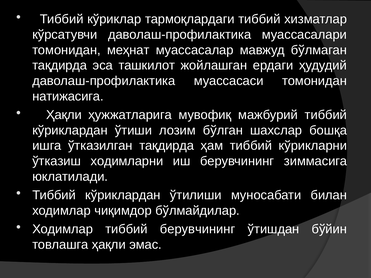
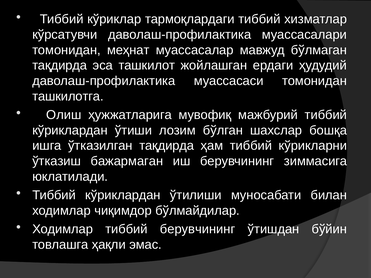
натижасига: натижасига -> ташкилотга
Ҳақли at (64, 115): Ҳақли -> Олиш
ходимларни: ходимларни -> бажармаган
